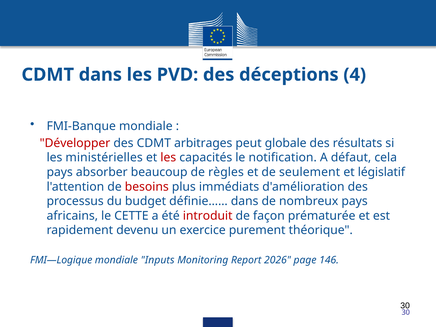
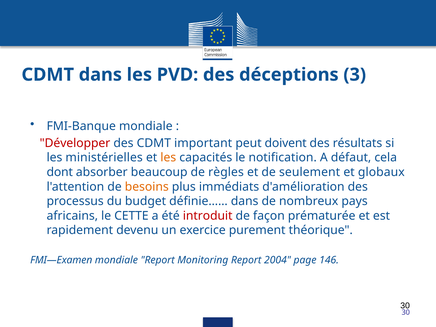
4: 4 -> 3
arbitrages: arbitrages -> important
globale: globale -> doivent
les at (168, 158) colour: red -> orange
pays at (60, 172): pays -> dont
législatif: législatif -> globaux
besoins colour: red -> orange
FMI—Logique: FMI—Logique -> FMI—Examen
mondiale Inputs: Inputs -> Report
2026: 2026 -> 2004
